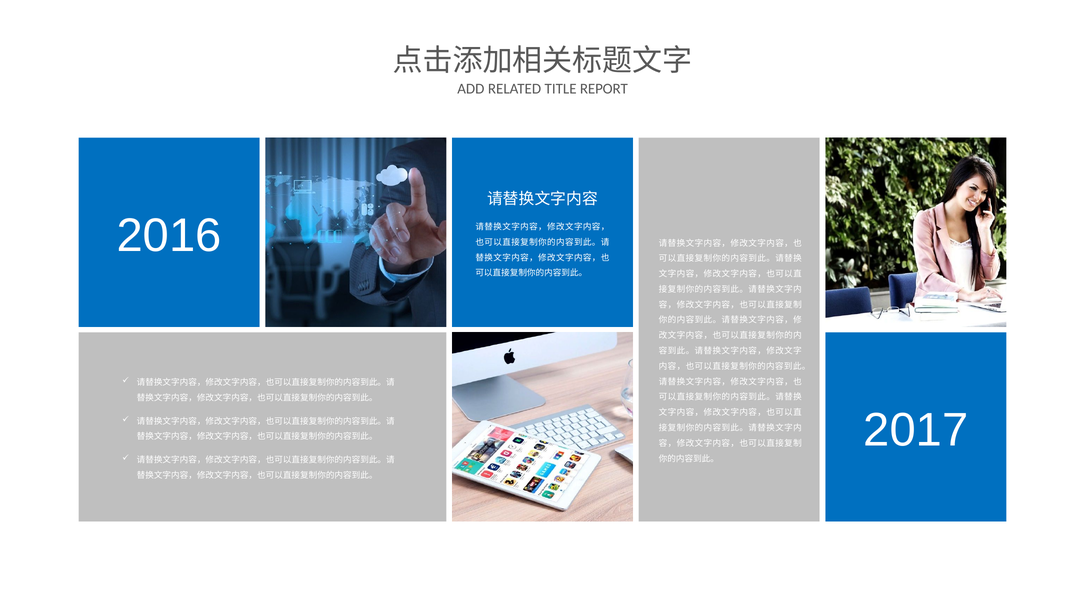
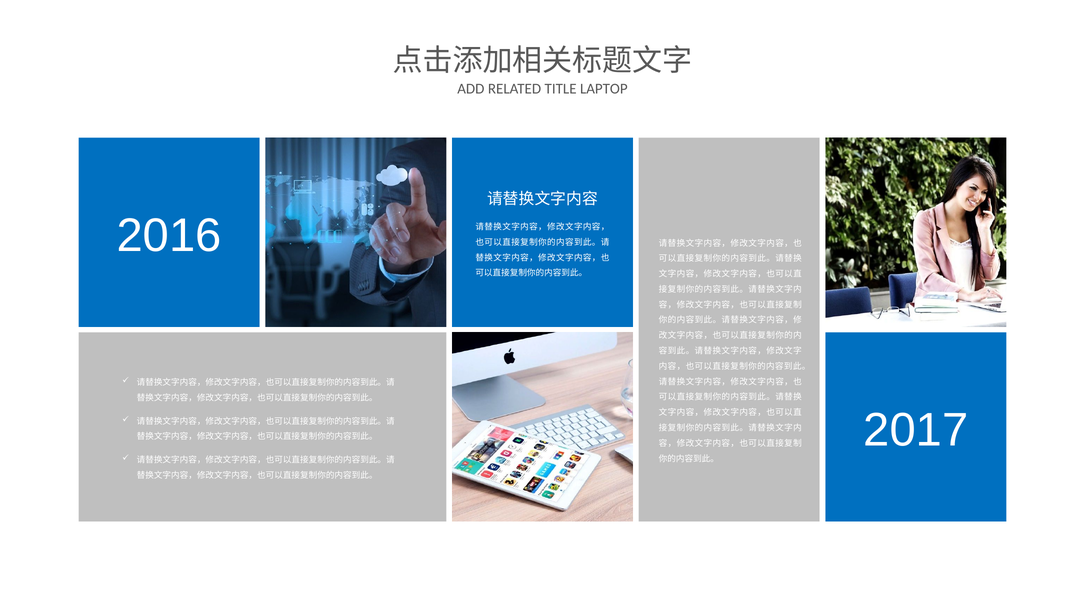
REPORT: REPORT -> LAPTOP
